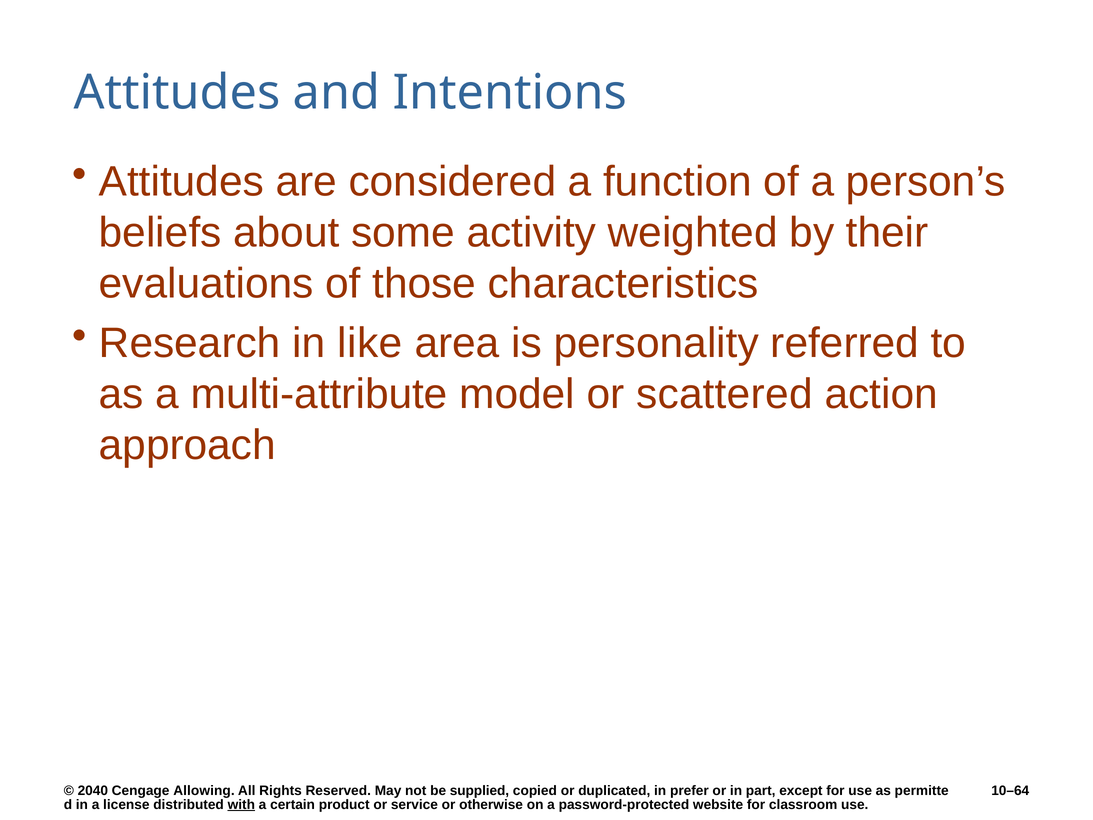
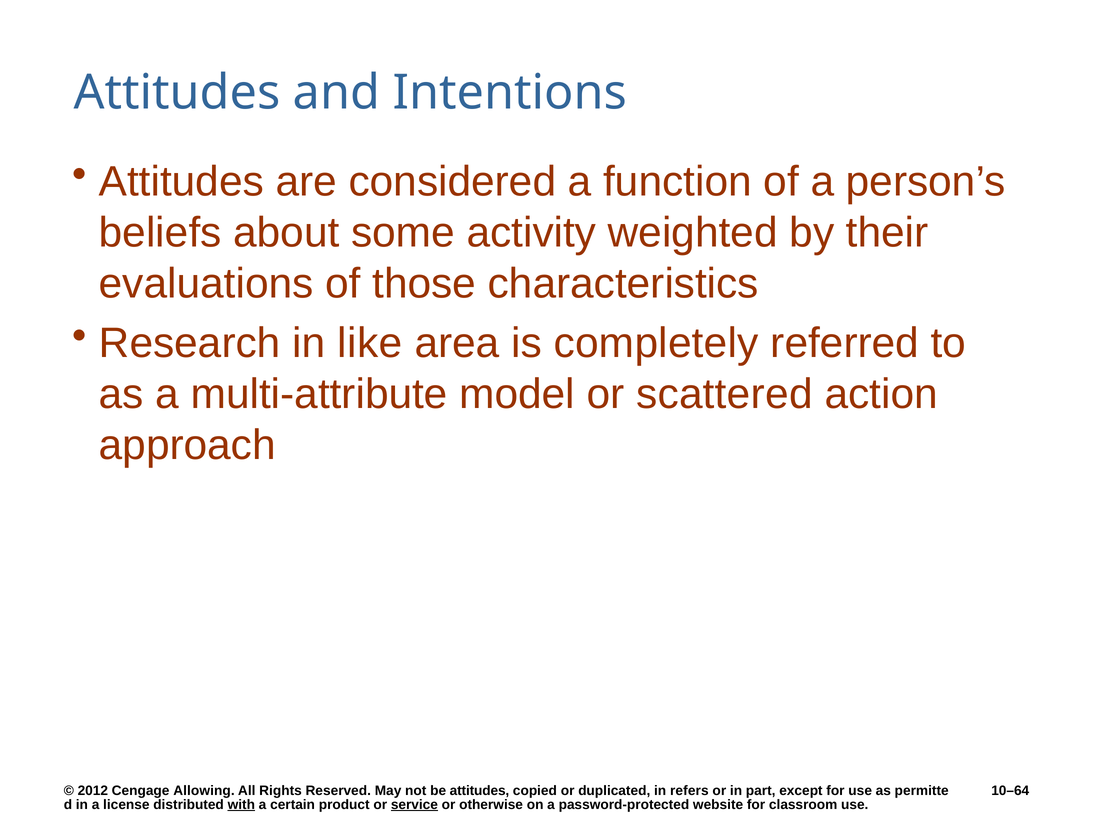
personality: personality -> completely
2040: 2040 -> 2012
be supplied: supplied -> attitudes
prefer: prefer -> refers
service underline: none -> present
